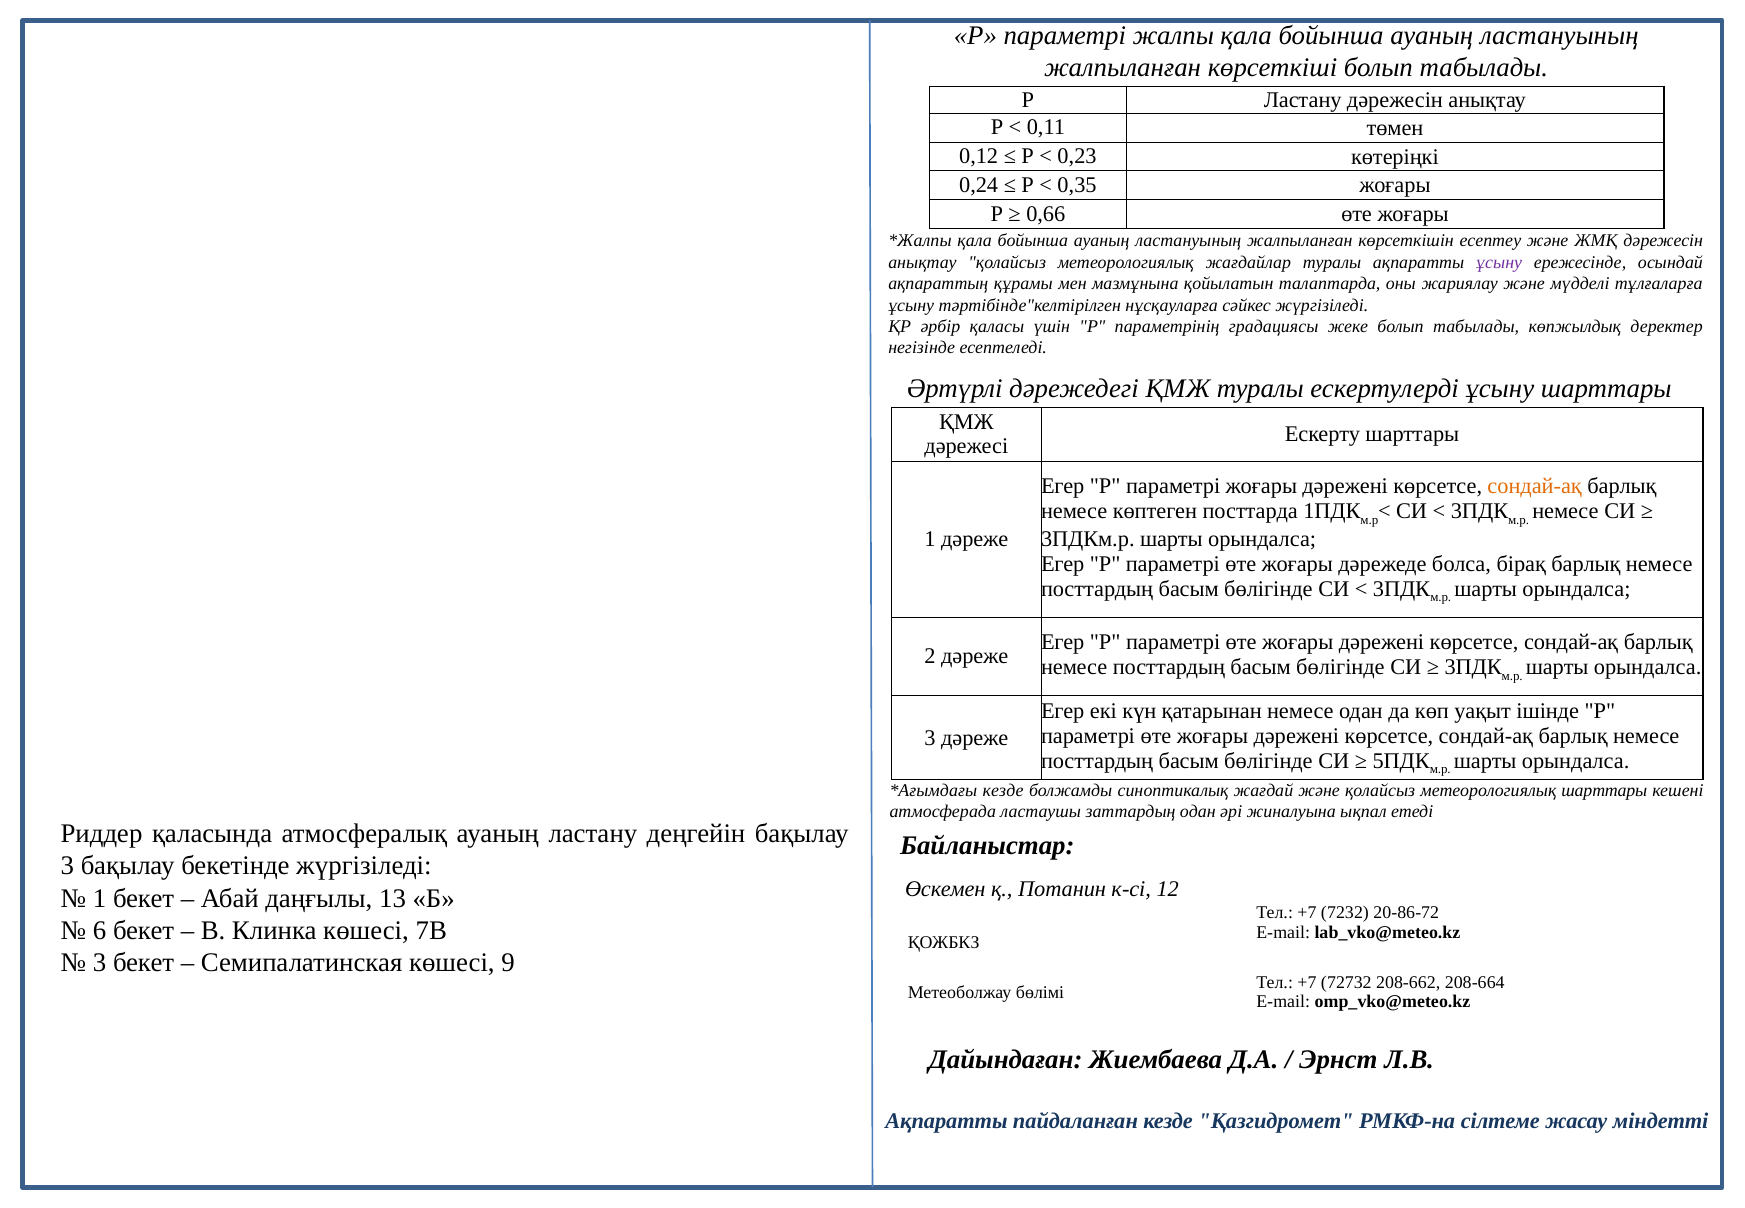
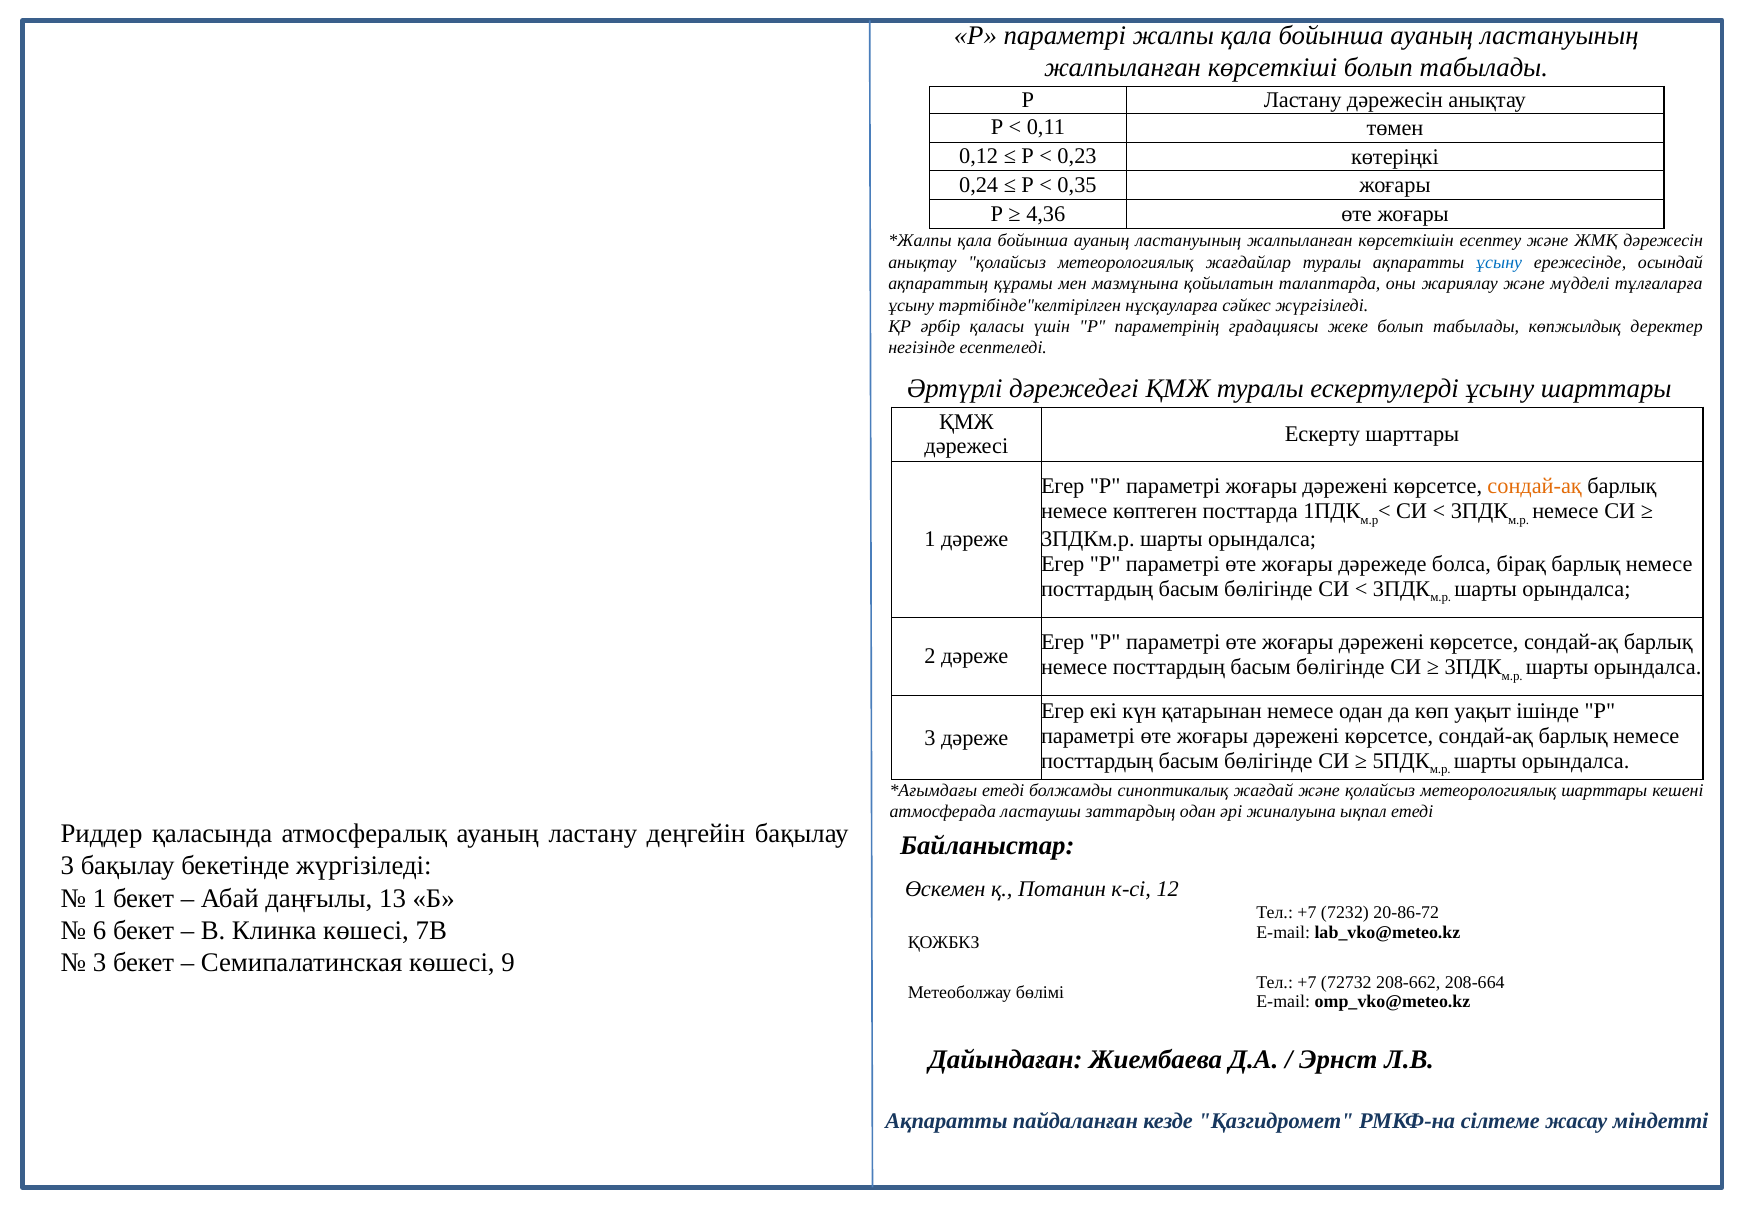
0,66: 0,66 -> 4,36
ұсыну at (1499, 262) colour: purple -> blue
кезде at (1003, 791): кезде -> етеді
